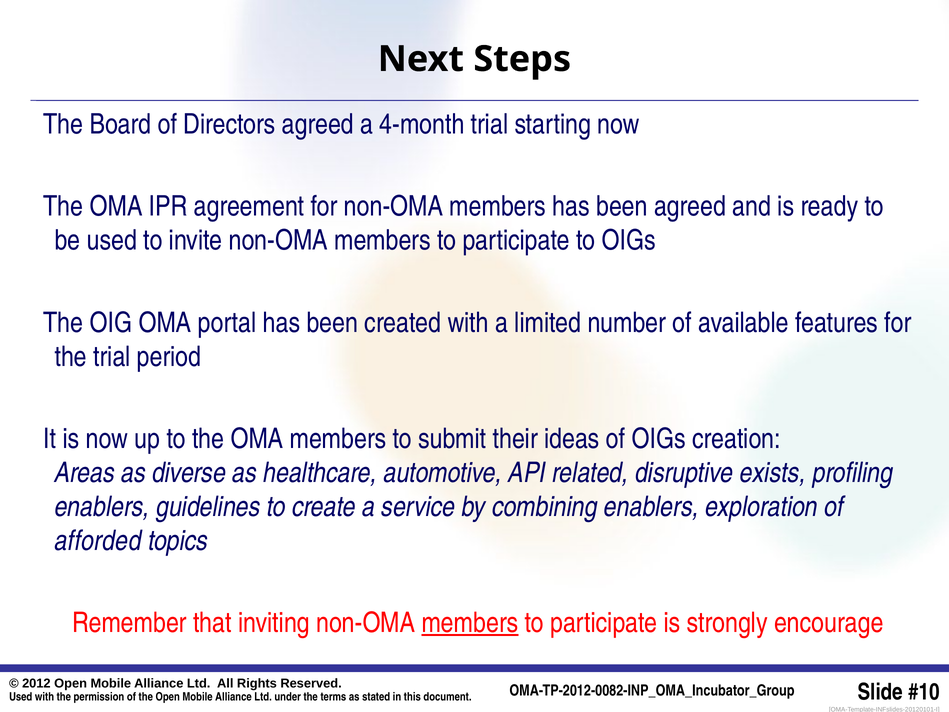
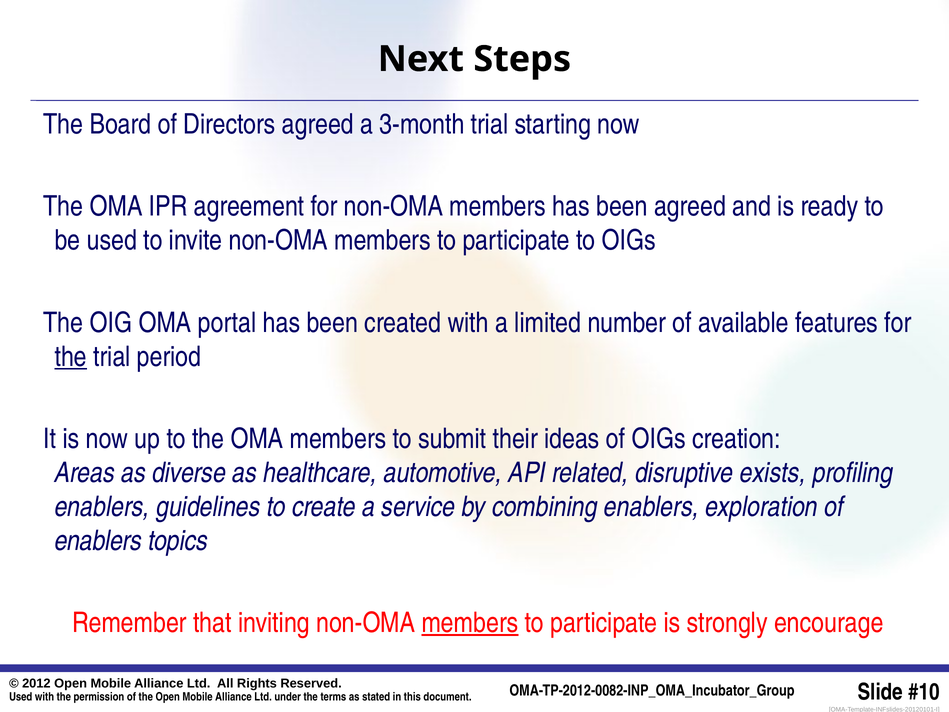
4-month: 4-month -> 3-month
the at (71, 357) underline: none -> present
afforded at (98, 541): afforded -> enablers
